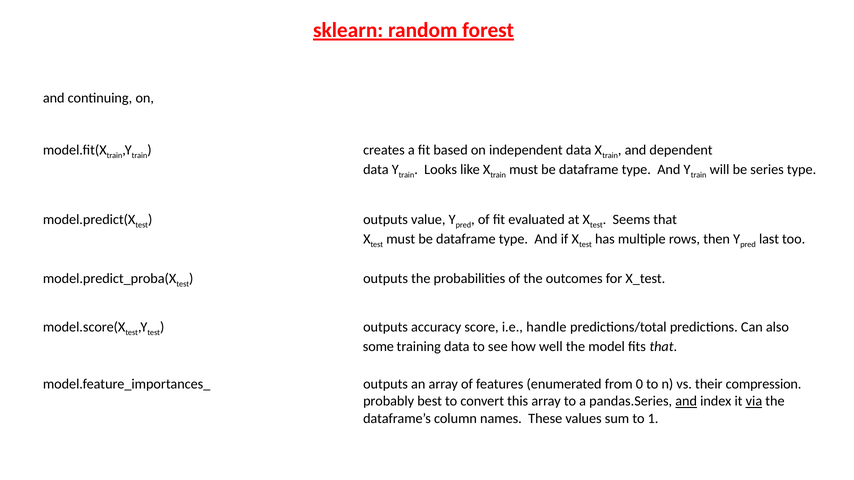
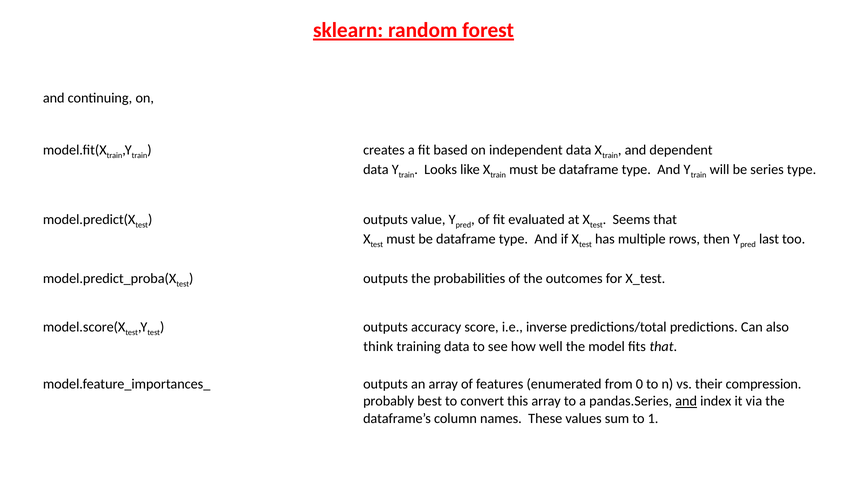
handle: handle -> inverse
some: some -> think
via underline: present -> none
